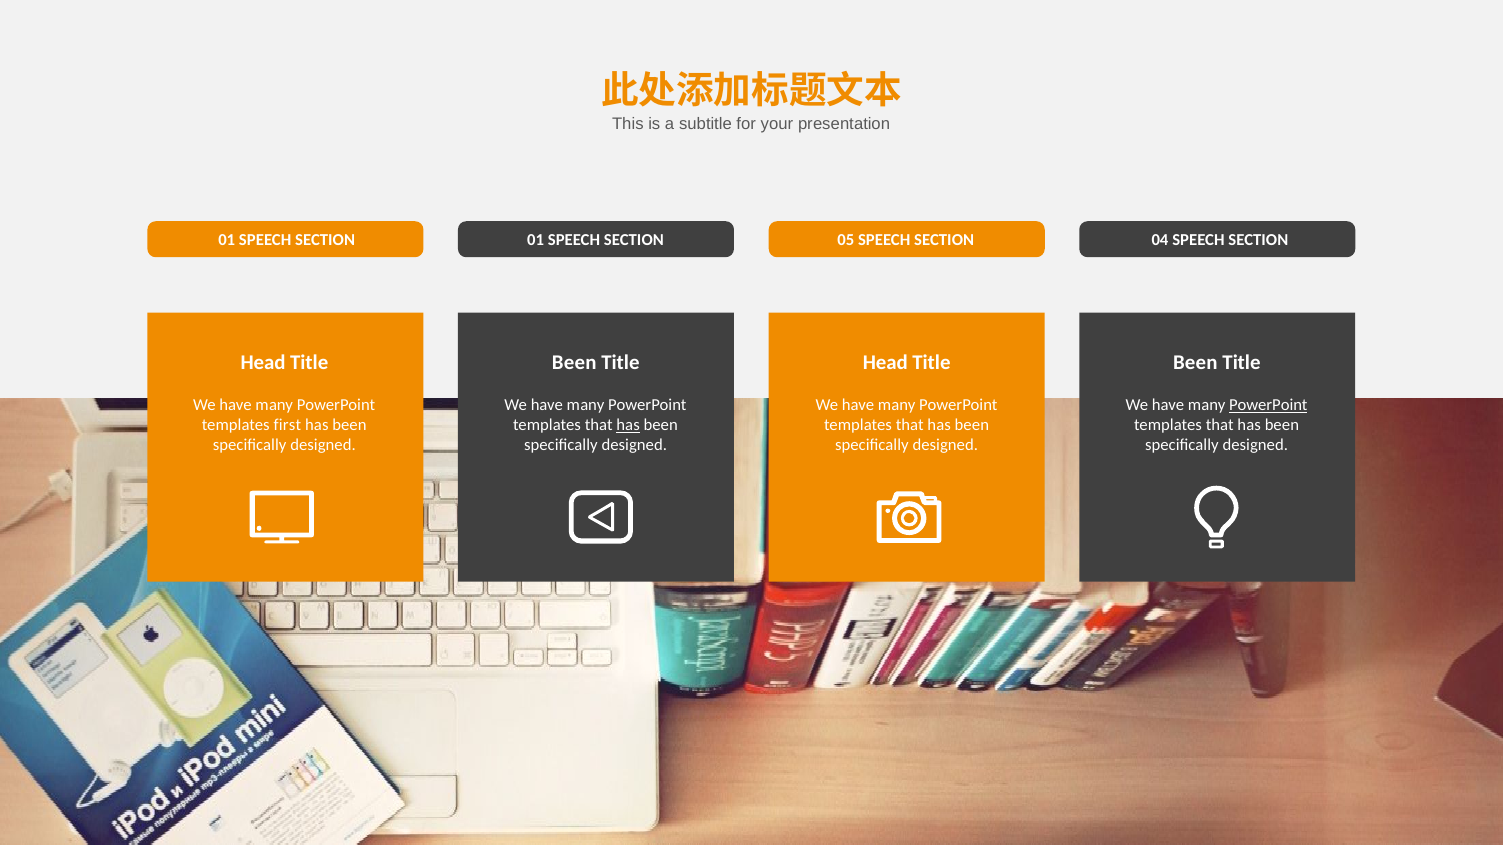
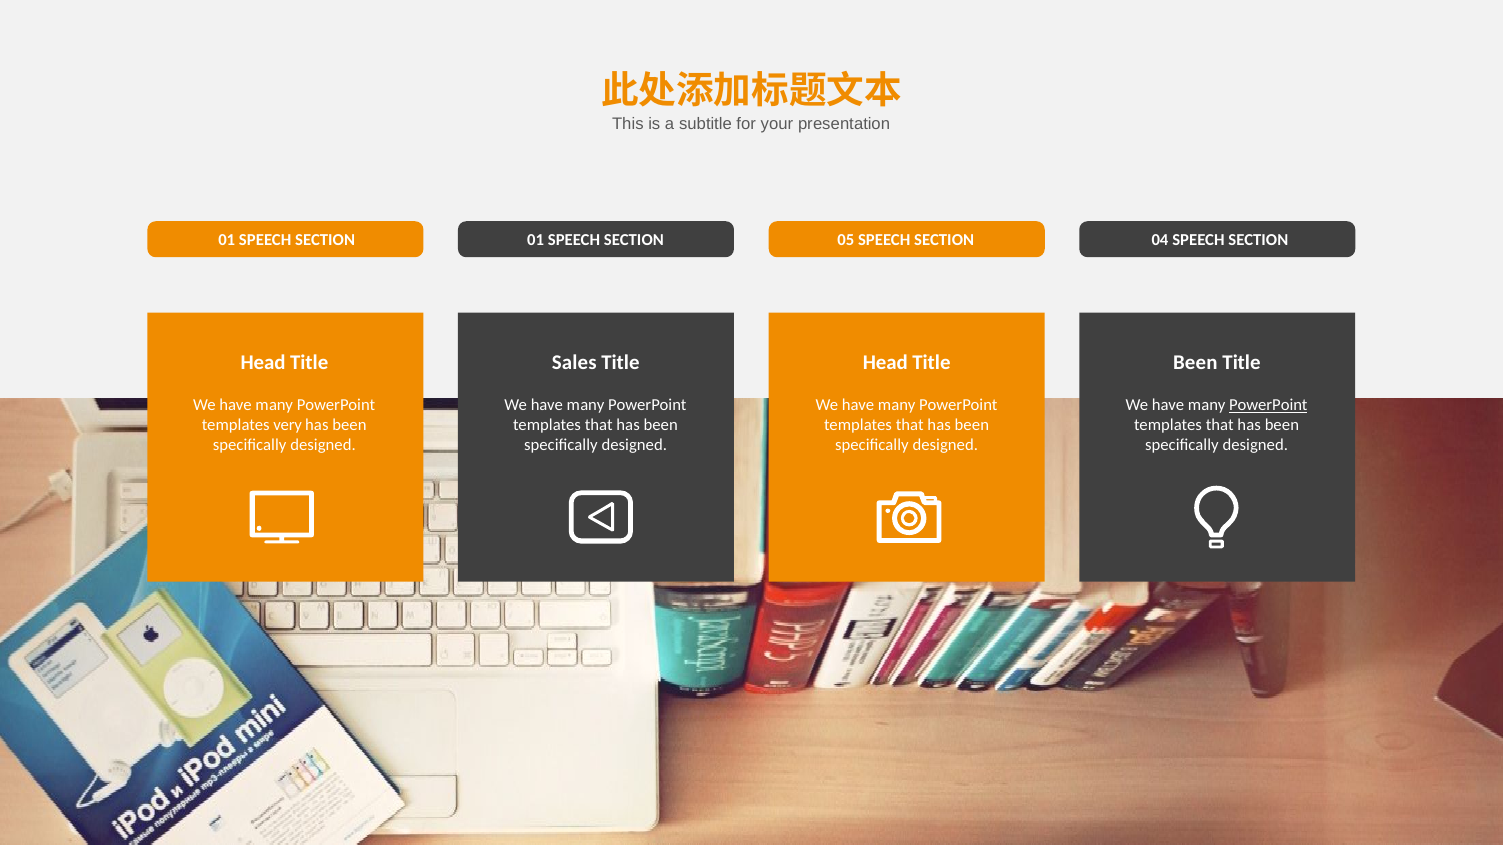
Been at (574, 363): Been -> Sales
first: first -> very
has at (628, 425) underline: present -> none
